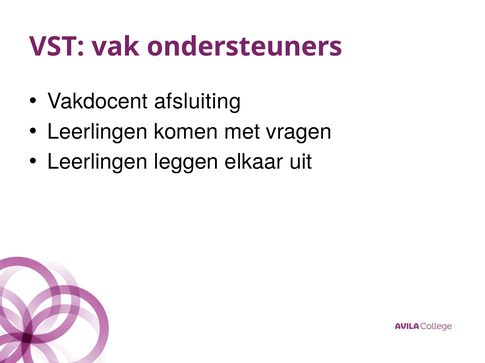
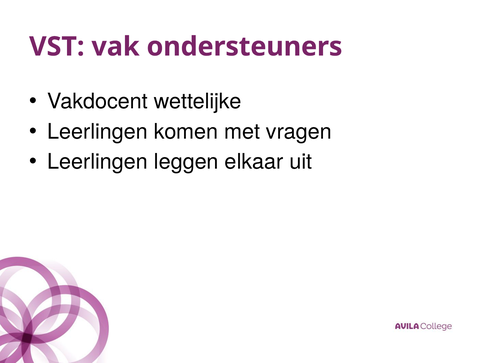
afsluiting: afsluiting -> wettelijke
